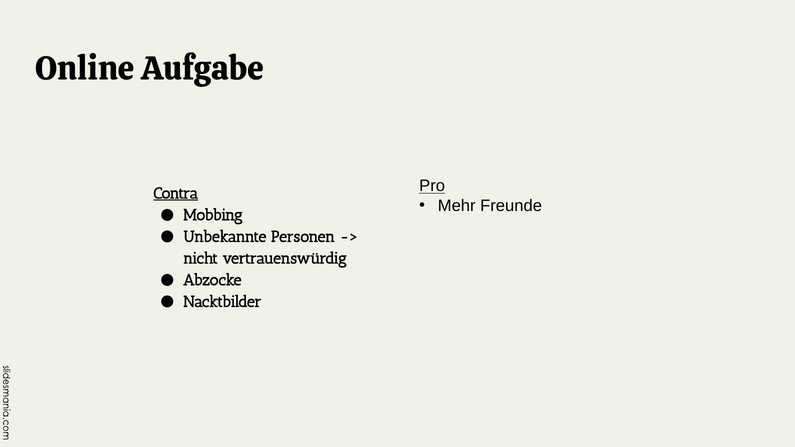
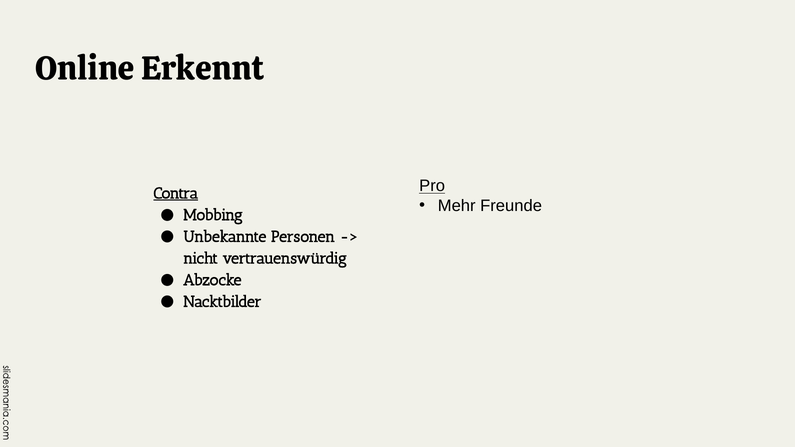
Aufgabe: Aufgabe -> Erkennt
